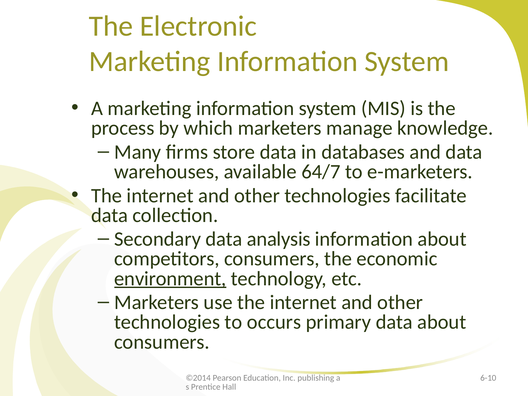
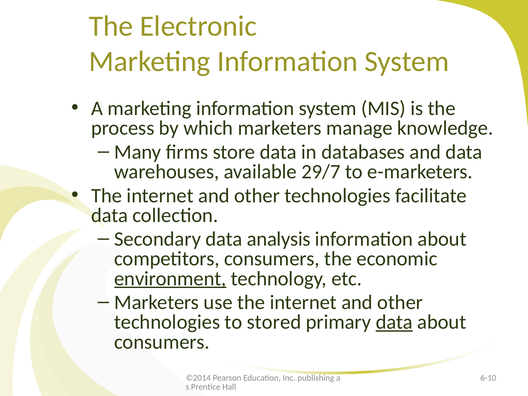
64/7: 64/7 -> 29/7
occurs: occurs -> stored
data at (394, 322) underline: none -> present
